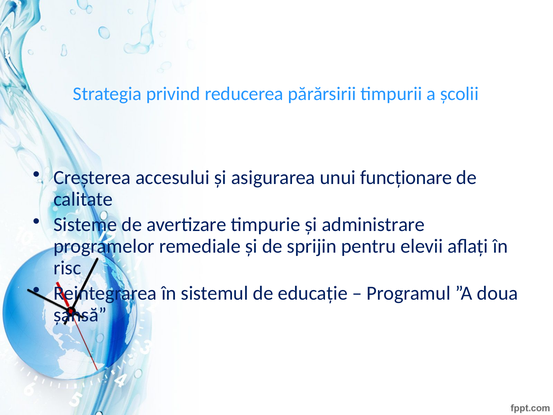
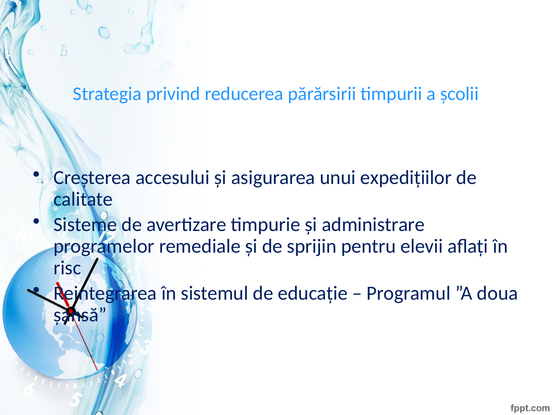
funcționare: funcționare -> expedițiilor
